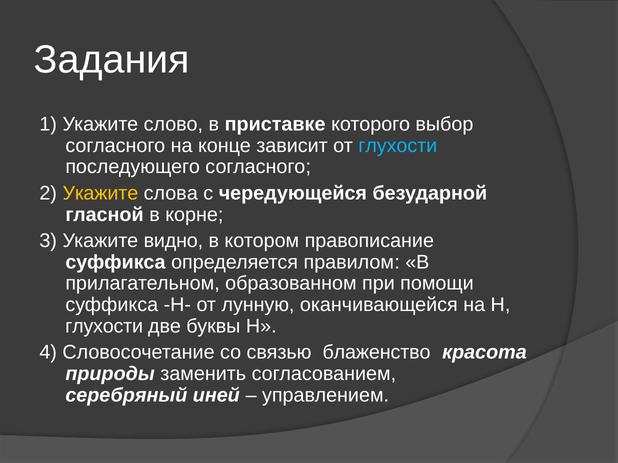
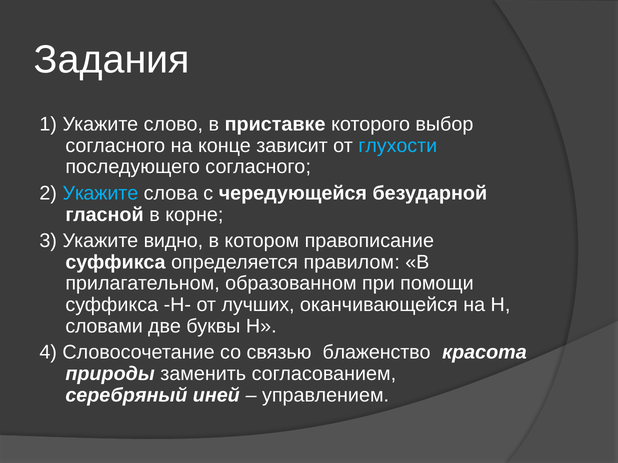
Укажите at (100, 193) colour: yellow -> light blue
лунную: лунную -> лучших
глухости at (104, 326): глухости -> словами
